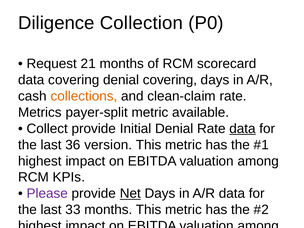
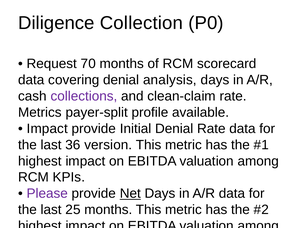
21: 21 -> 70
denial covering: covering -> analysis
collections colour: orange -> purple
payer-split metric: metric -> profile
Collect at (47, 129): Collect -> Impact
data at (243, 129) underline: present -> none
33: 33 -> 25
